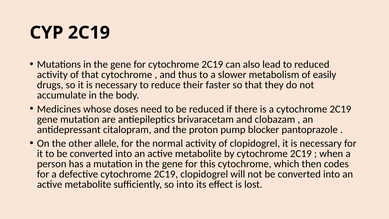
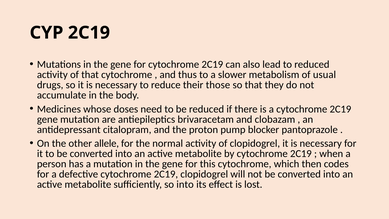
easily: easily -> usual
faster: faster -> those
